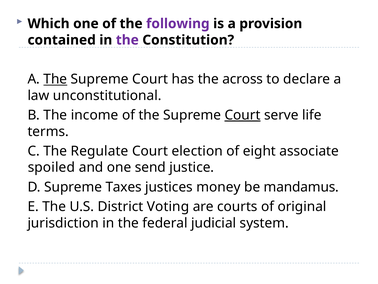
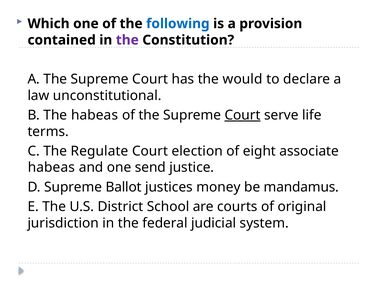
following colour: purple -> blue
The at (55, 79) underline: present -> none
across: across -> would
The income: income -> habeas
spoiled at (51, 167): spoiled -> habeas
Taxes: Taxes -> Ballot
Voting: Voting -> School
